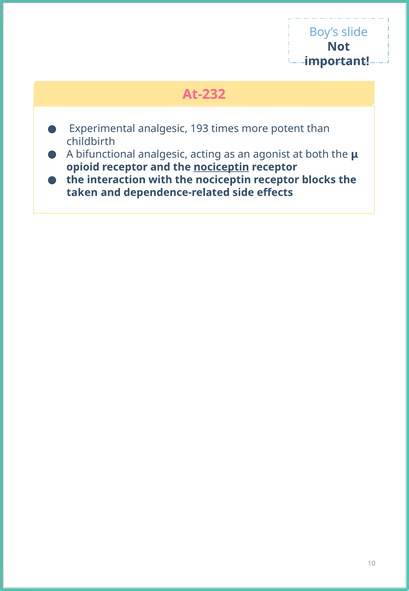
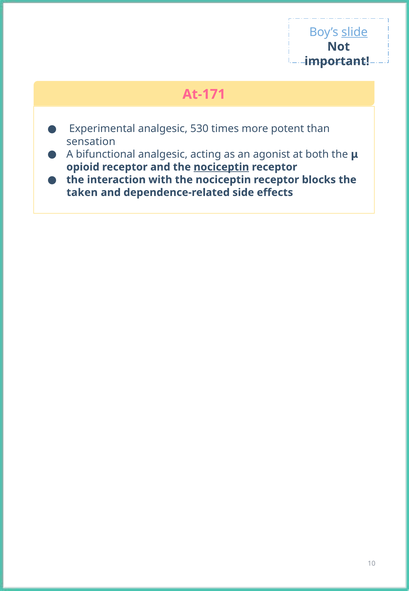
slide underline: none -> present
At-232: At-232 -> At-171
193: 193 -> 530
childbirth: childbirth -> sensation
